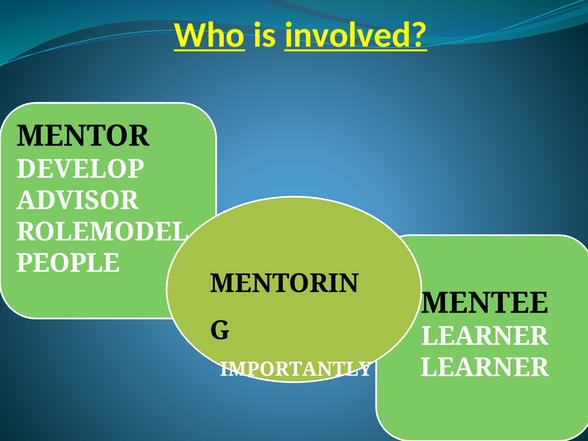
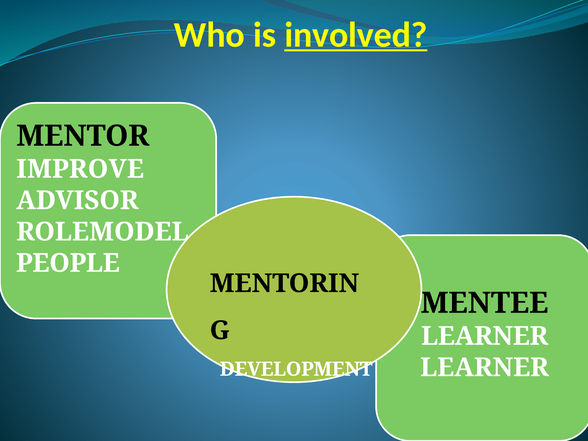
Who underline: present -> none
DEVELOP: DEVELOP -> IMPROVE
IMPORTANTLY: IMPORTANTLY -> DEVELOPMENT
